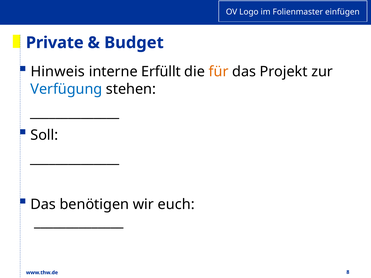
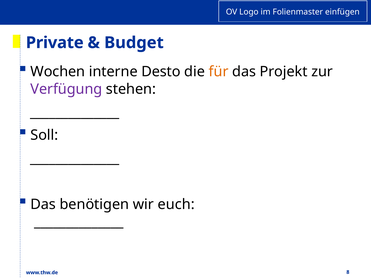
Hinweis: Hinweis -> Wochen
Erfüllt: Erfüllt -> Desto
Verfügung colour: blue -> purple
